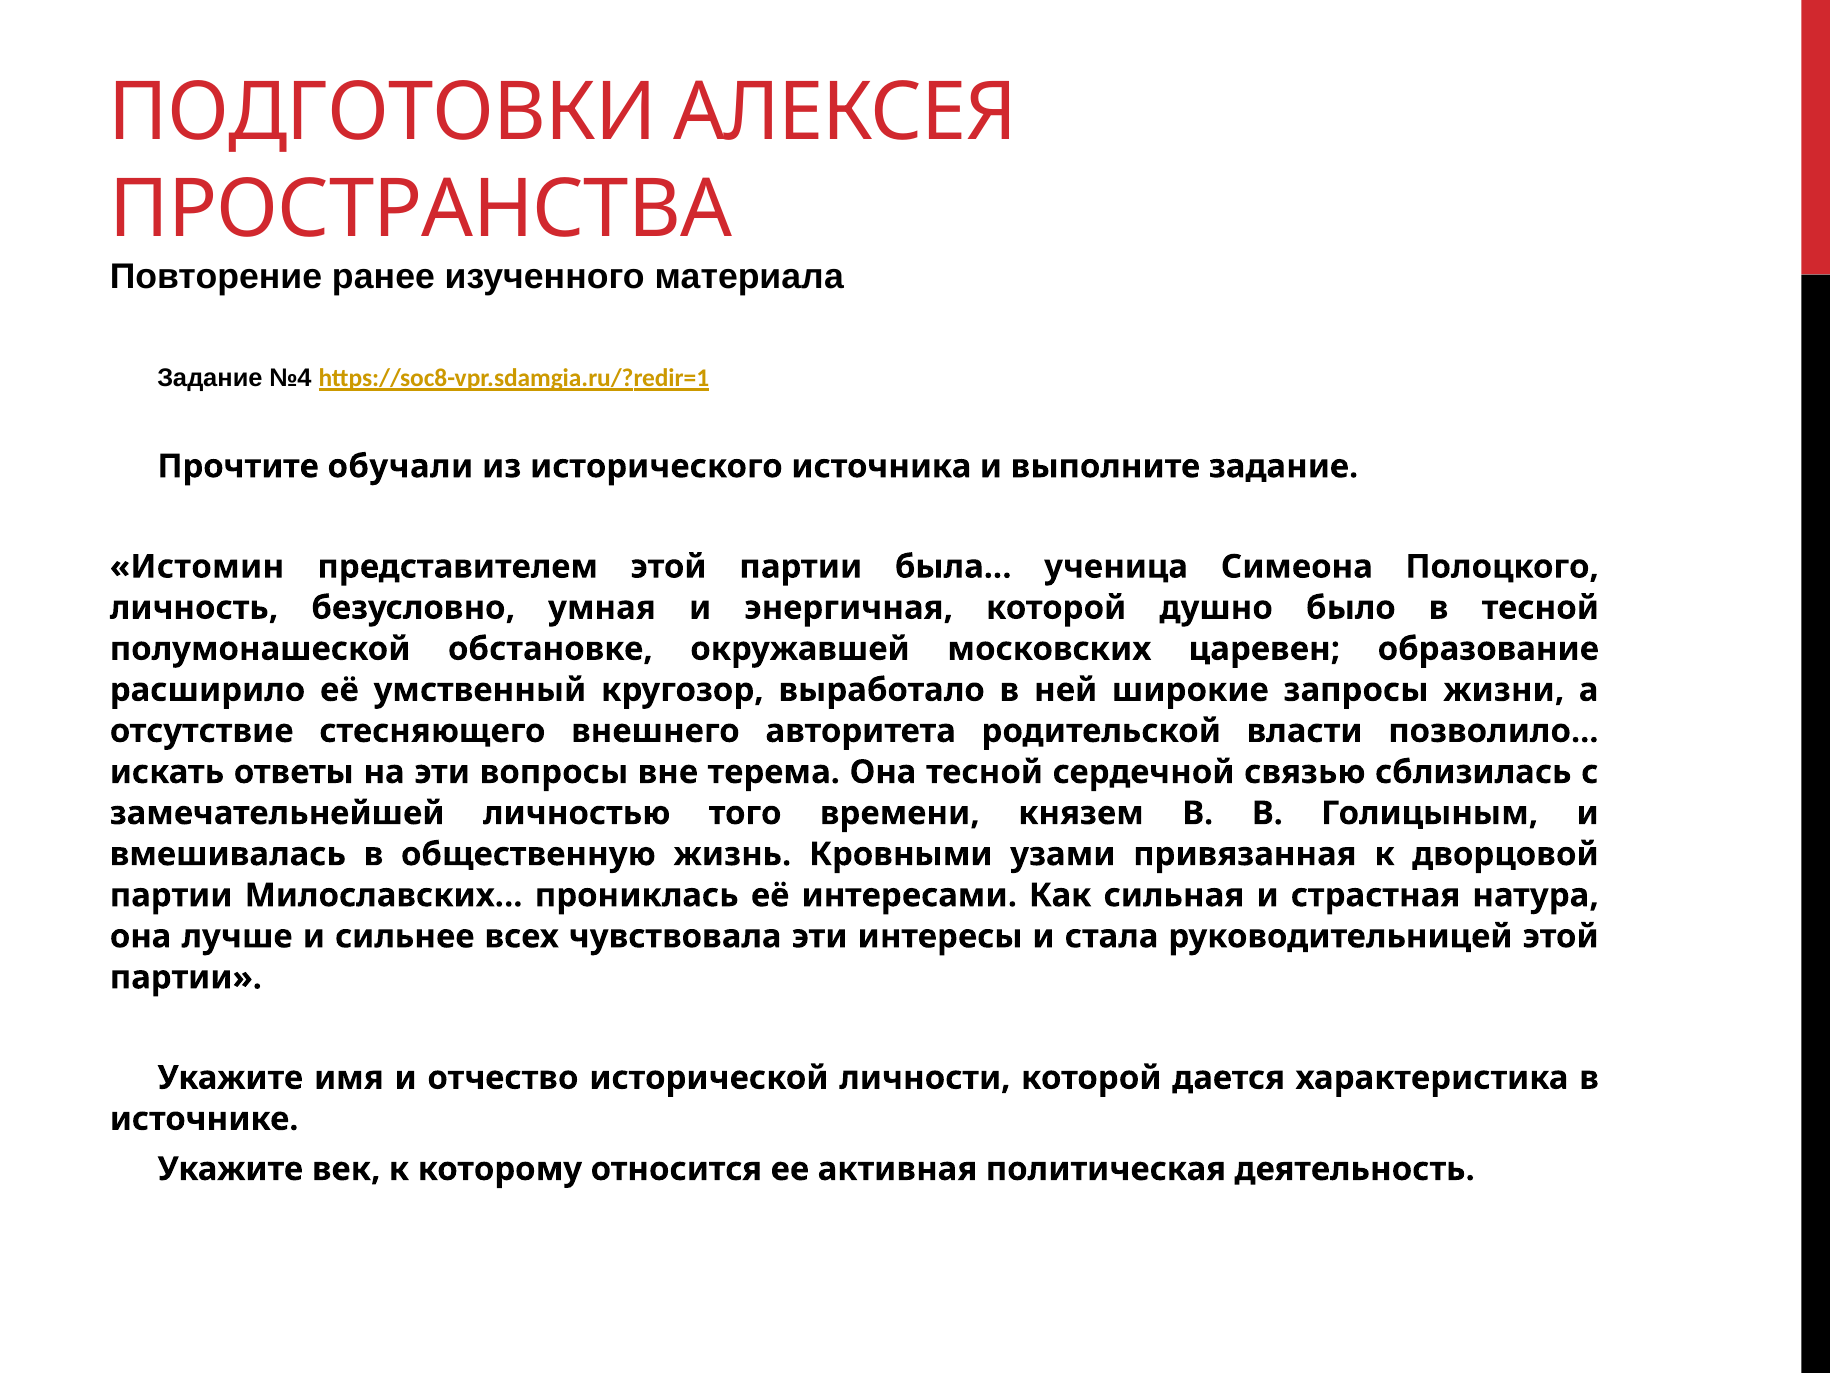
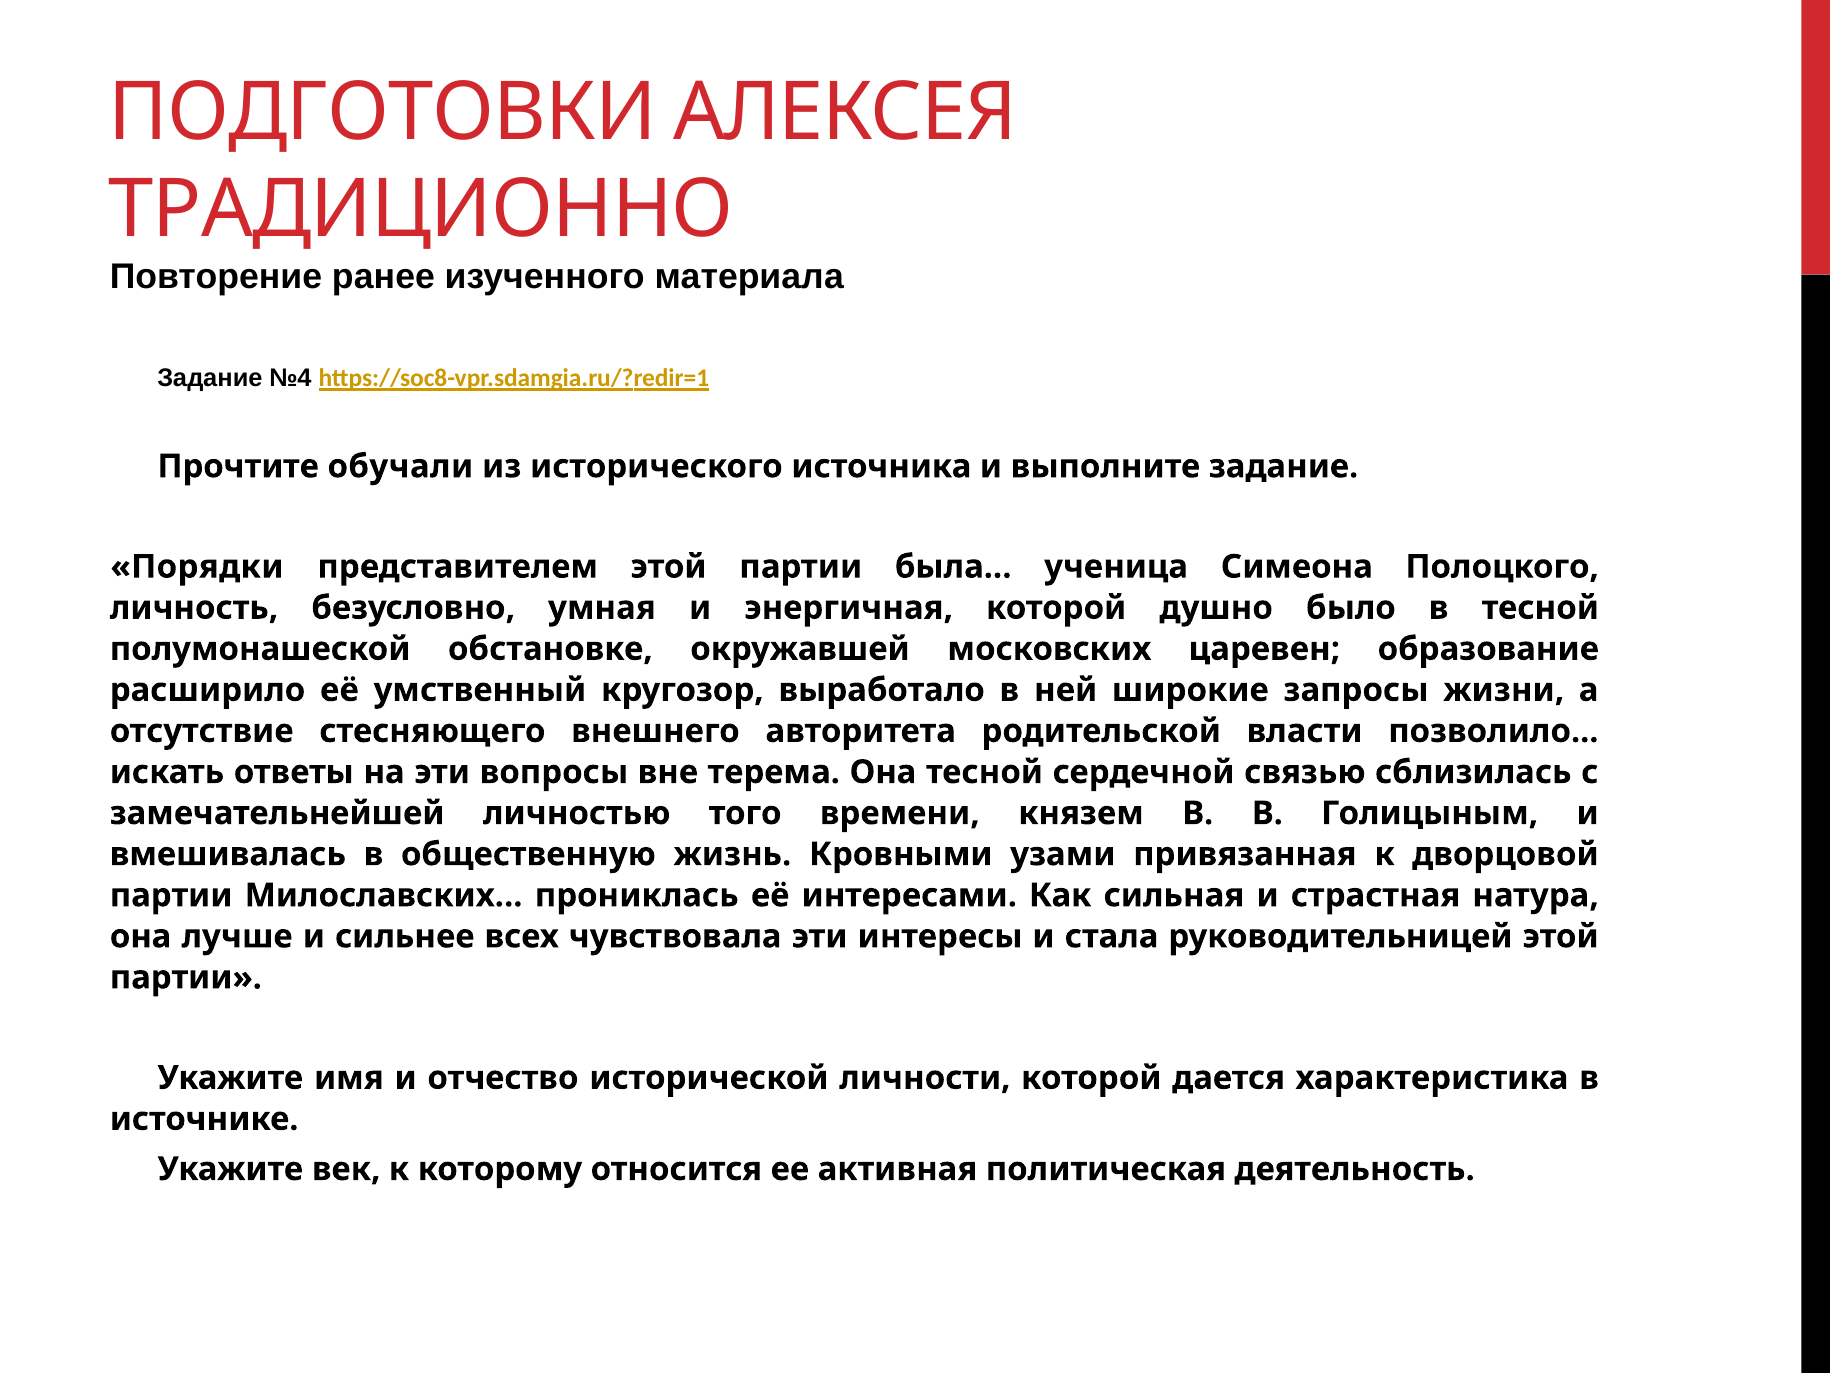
ПРОСТРАНСТВА: ПРОСТРАНСТВА -> ТРАДИЦИОННО
Истомин: Истомин -> Порядки
